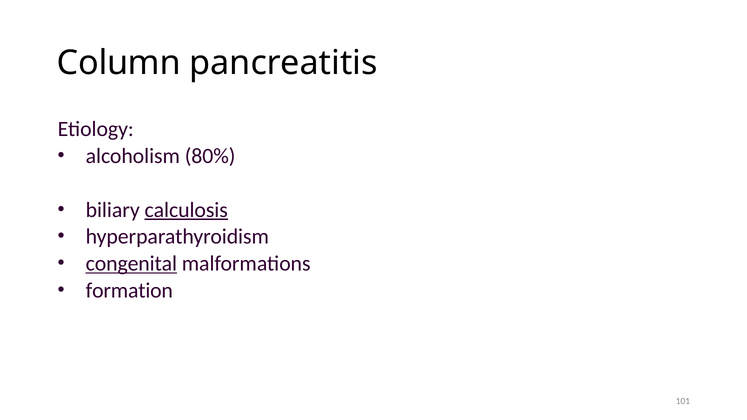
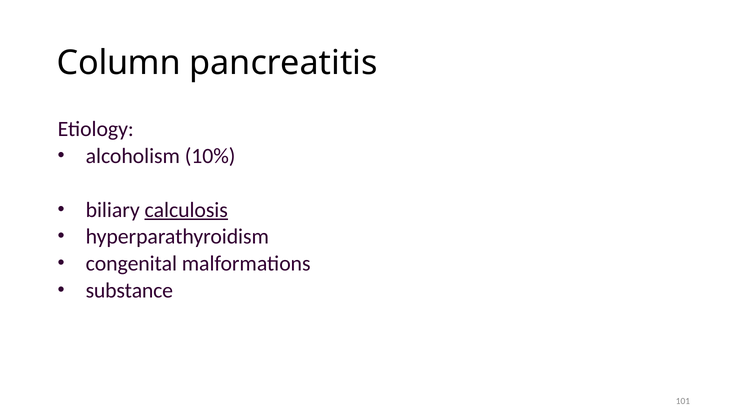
80%: 80% -> 10%
congenital underline: present -> none
formation: formation -> substance
